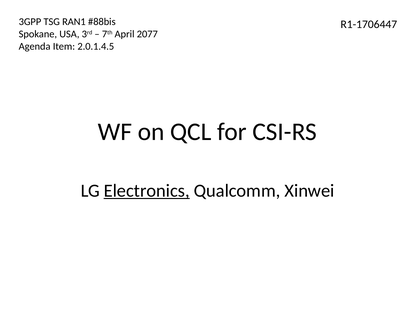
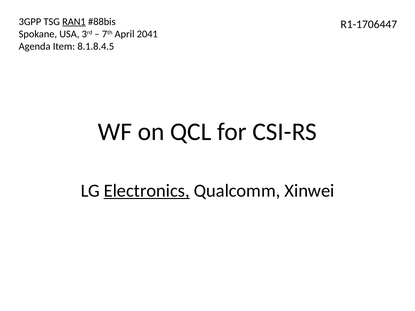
RAN1 underline: none -> present
2077: 2077 -> 2041
2.0.1.4.5: 2.0.1.4.5 -> 8.1.8.4.5
